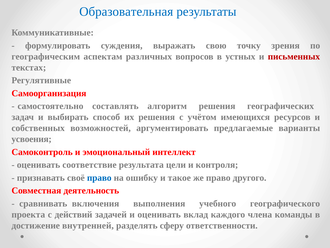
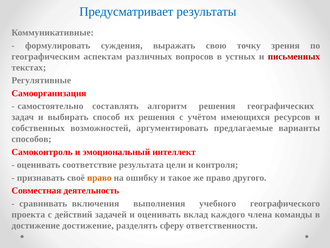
Образовательная: Образовательная -> Предусматривает
усвоения: усвоения -> способов
право at (99, 177) colour: blue -> orange
достижение внутренней: внутренней -> достижение
